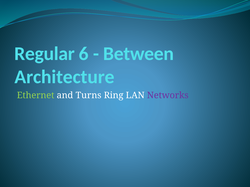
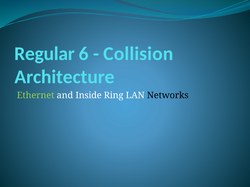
Between: Between -> Collision
Turns: Turns -> Inside
Networks colour: purple -> black
